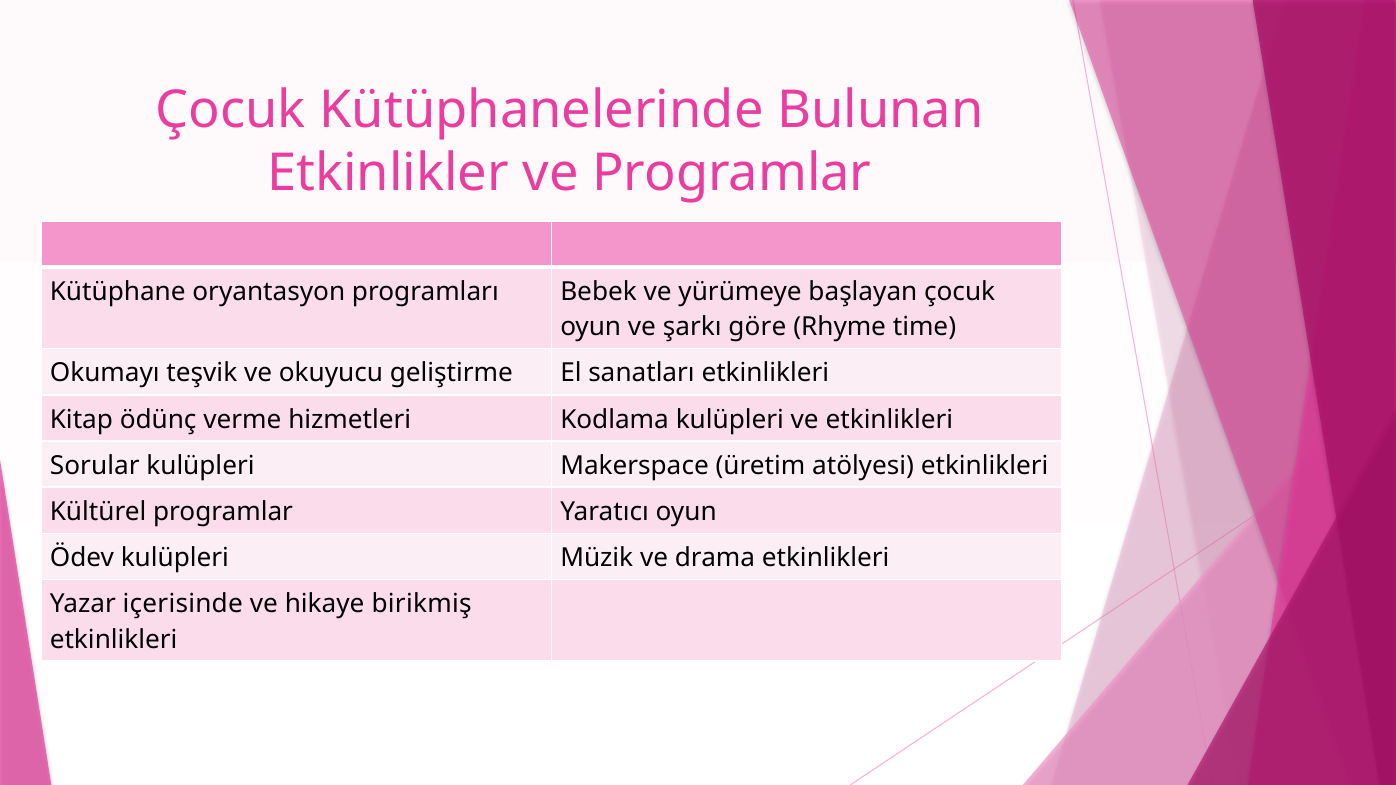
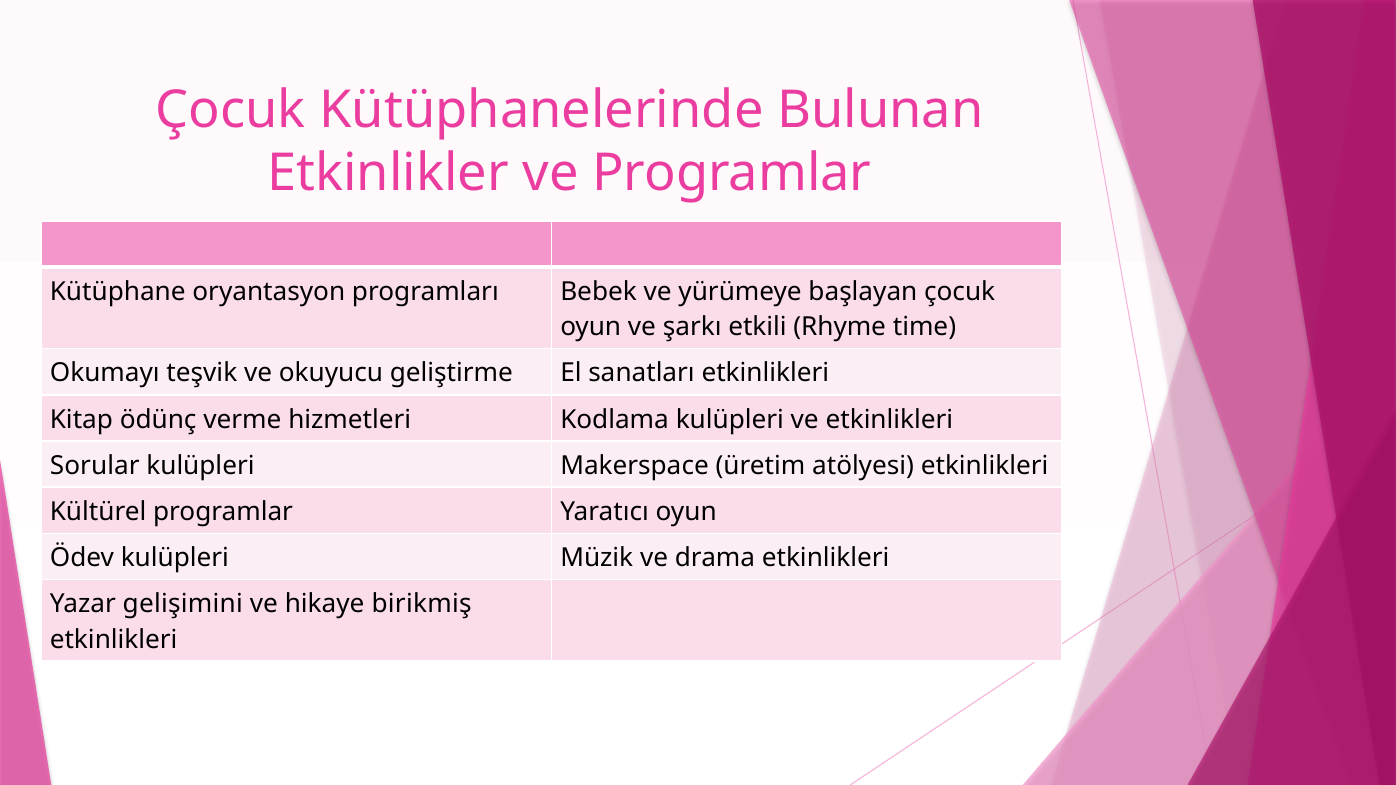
göre: göre -> etkili
içerisinde: içerisinde -> gelişimini
